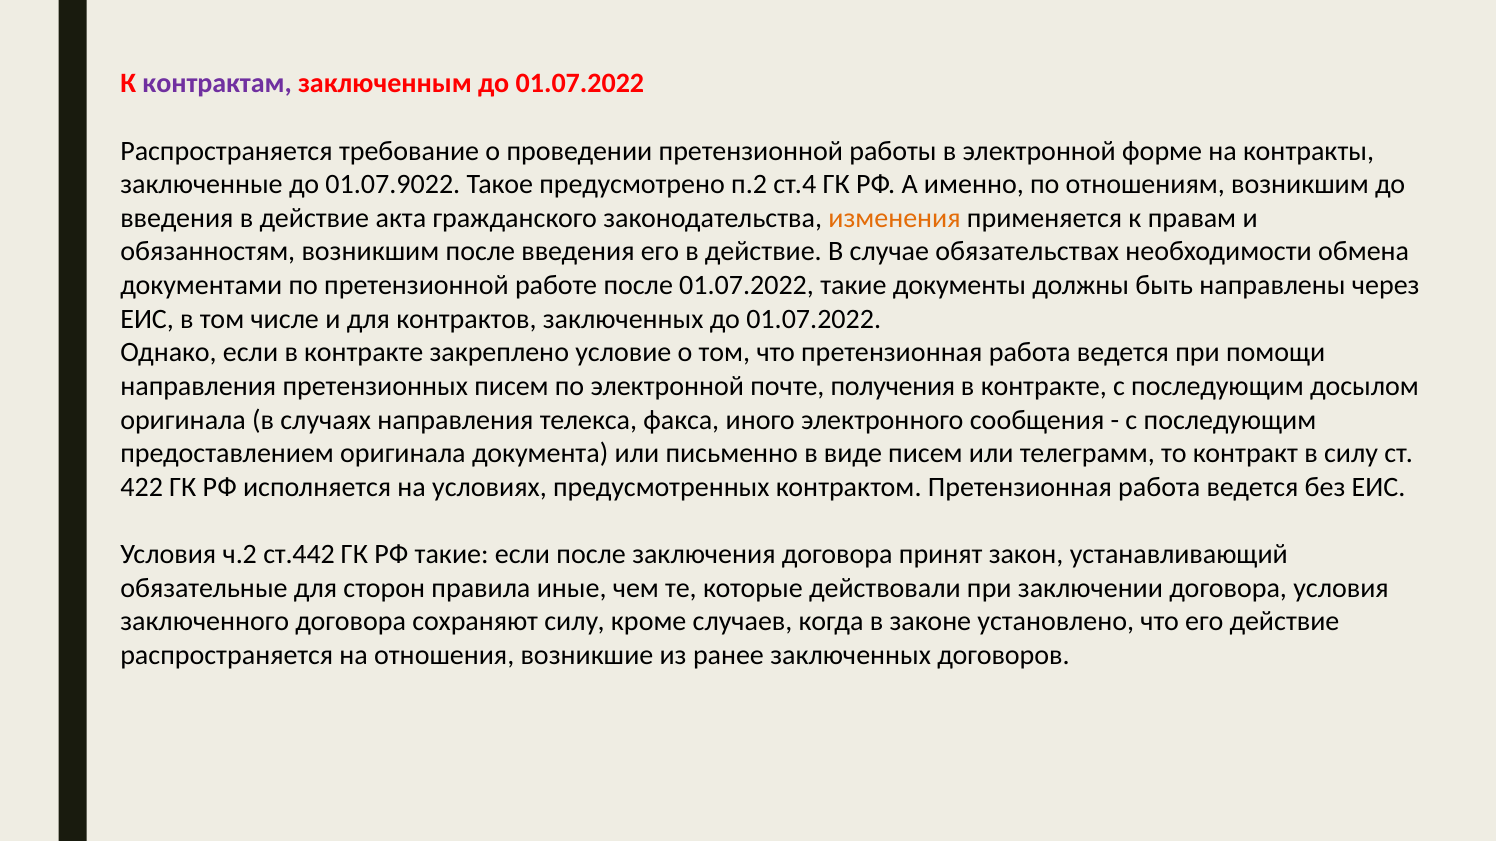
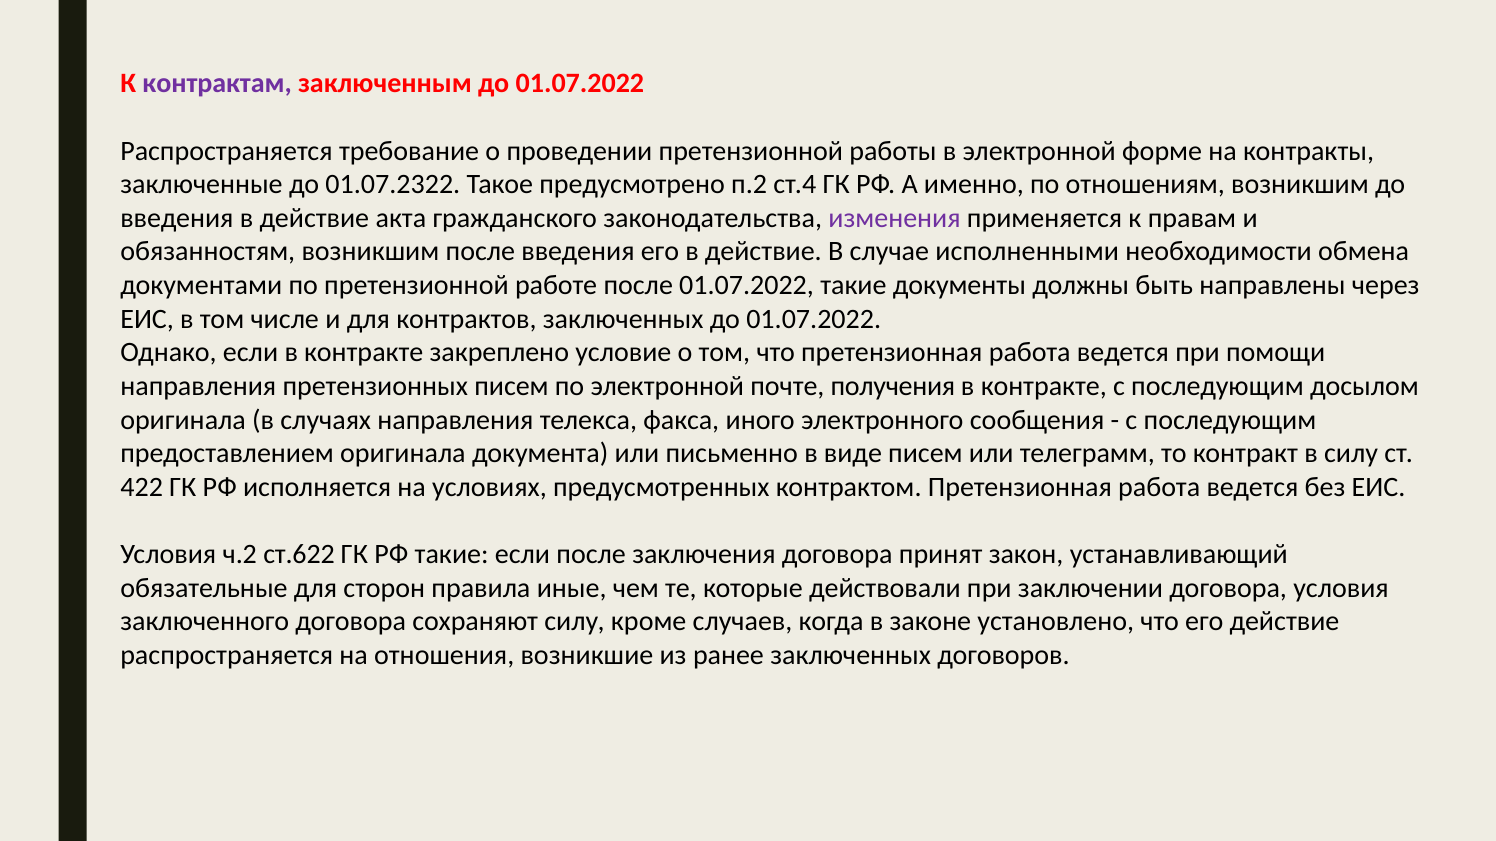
01.07.9022: 01.07.9022 -> 01.07.2322
изменения colour: orange -> purple
обязательствах: обязательствах -> исполненными
ст.442: ст.442 -> ст.622
